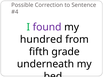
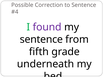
hundred at (41, 40): hundred -> sentence
